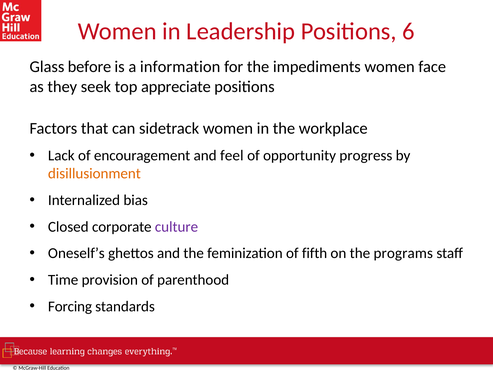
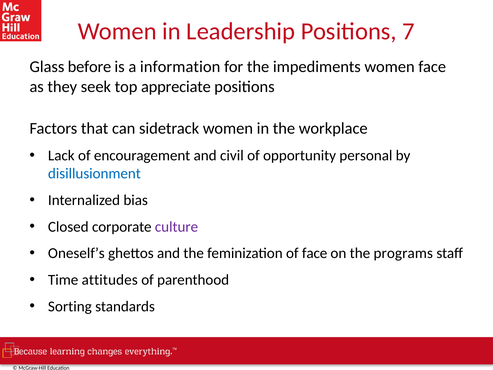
6: 6 -> 7
feel: feel -> civil
progress: progress -> personal
disillusionment colour: orange -> blue
of fifth: fifth -> face
provision: provision -> attitudes
Forcing: Forcing -> Sorting
